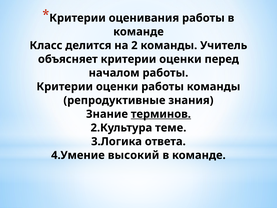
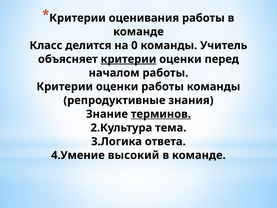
2: 2 -> 0
критерии at (128, 59) underline: none -> present
теме: теме -> тема
